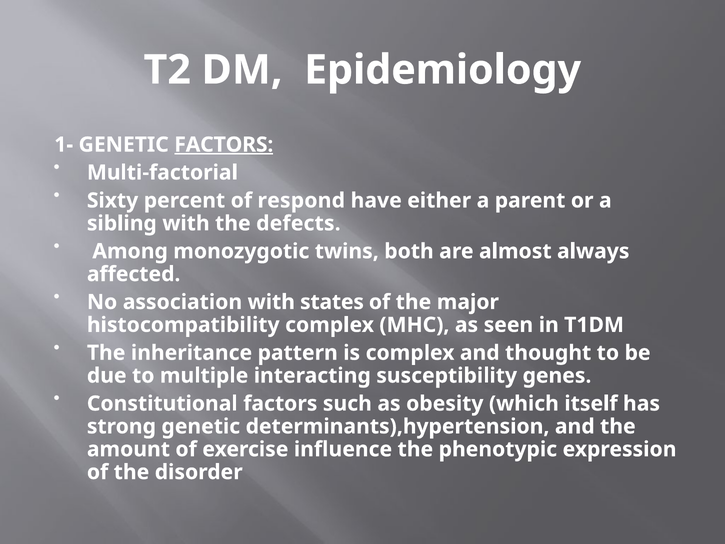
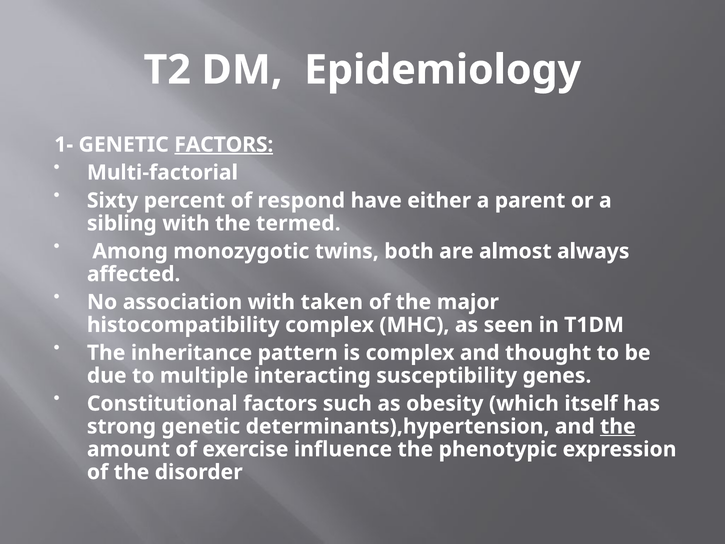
defects: defects -> termed
states: states -> taken
the at (618, 426) underline: none -> present
